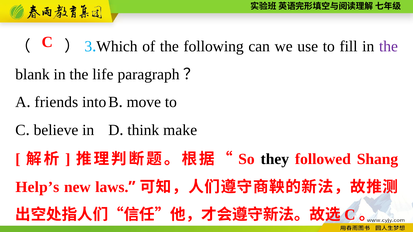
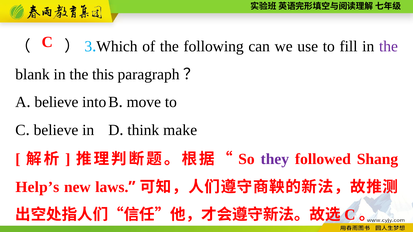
life: life -> this
friends at (56, 102): friends -> believe
they colour: black -> purple
